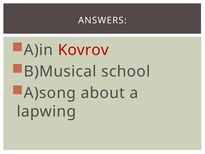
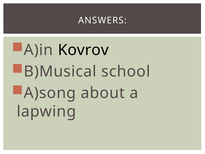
Kovrov colour: red -> black
